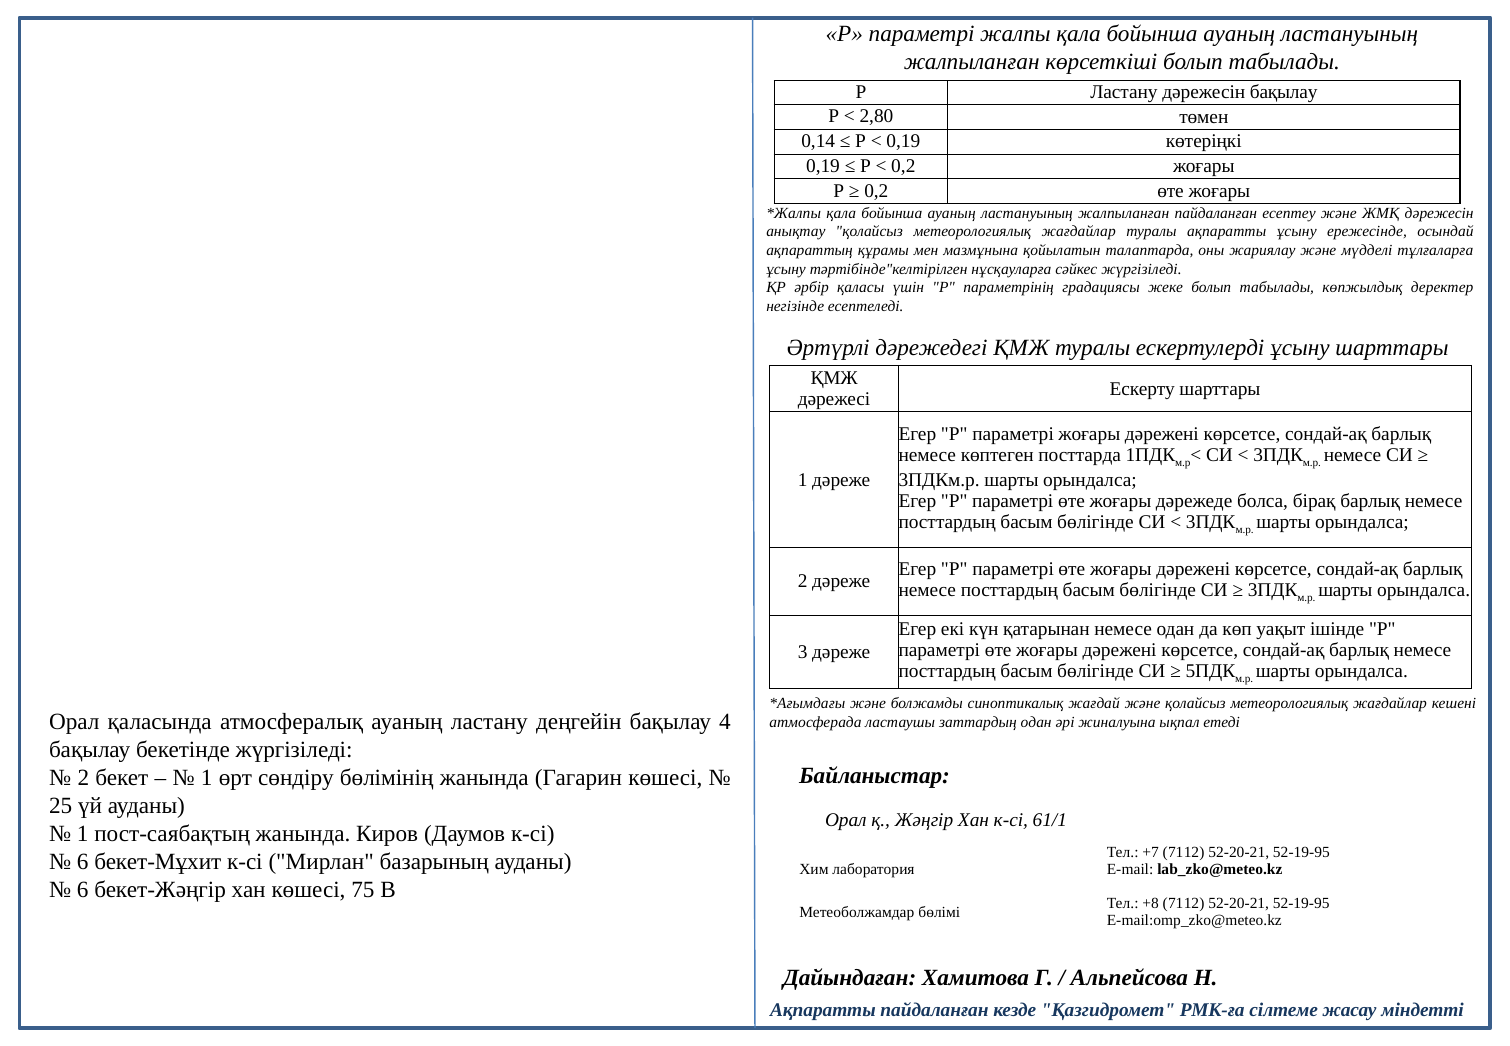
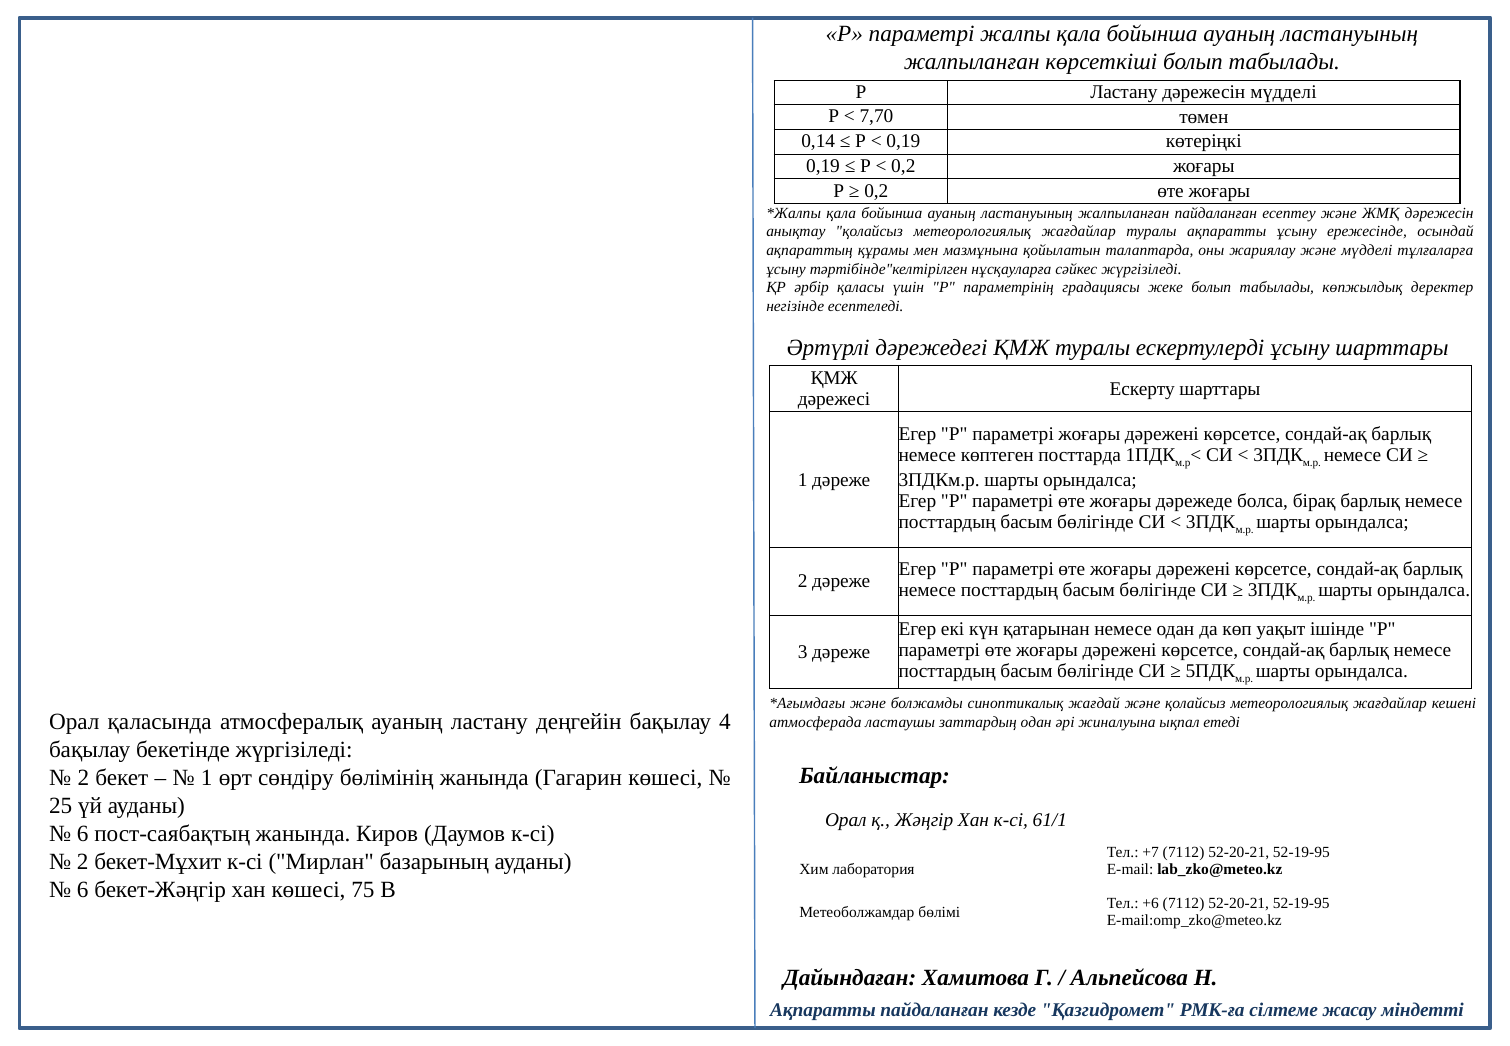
дәрежесін бақылау: бақылау -> мүдделі
2,80: 2,80 -> 7,70
1 at (83, 833): 1 -> 6
6 at (83, 861): 6 -> 2
+8: +8 -> +6
